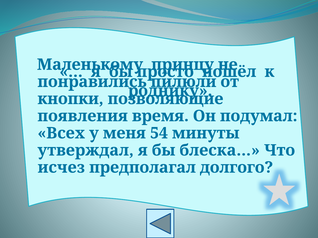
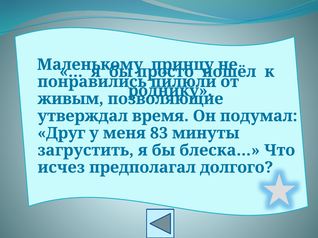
кнопки: кнопки -> живым
появления: появления -> утверждал
Всех: Всех -> Друг
54: 54 -> 83
утверждал: утверждал -> загрустить
